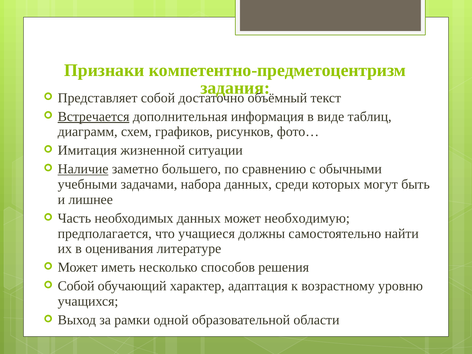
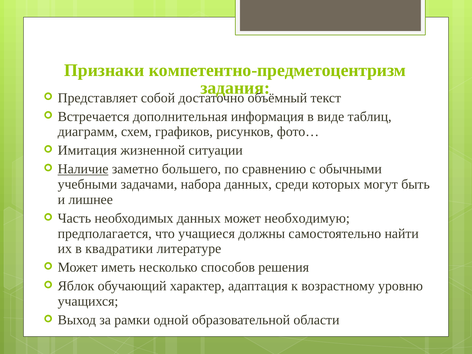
Встречается underline: present -> none
оценивания: оценивания -> квадратики
Собой at (76, 286): Собой -> Яблок
